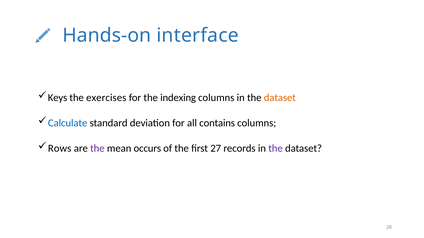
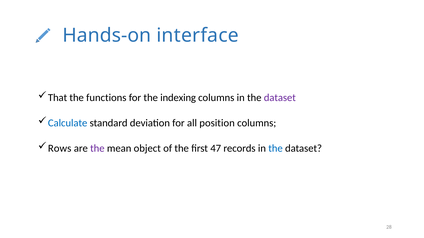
Keys: Keys -> That
exercises: exercises -> functions
dataset at (280, 98) colour: orange -> purple
contains: contains -> position
occurs: occurs -> object
27: 27 -> 47
the at (276, 149) colour: purple -> blue
